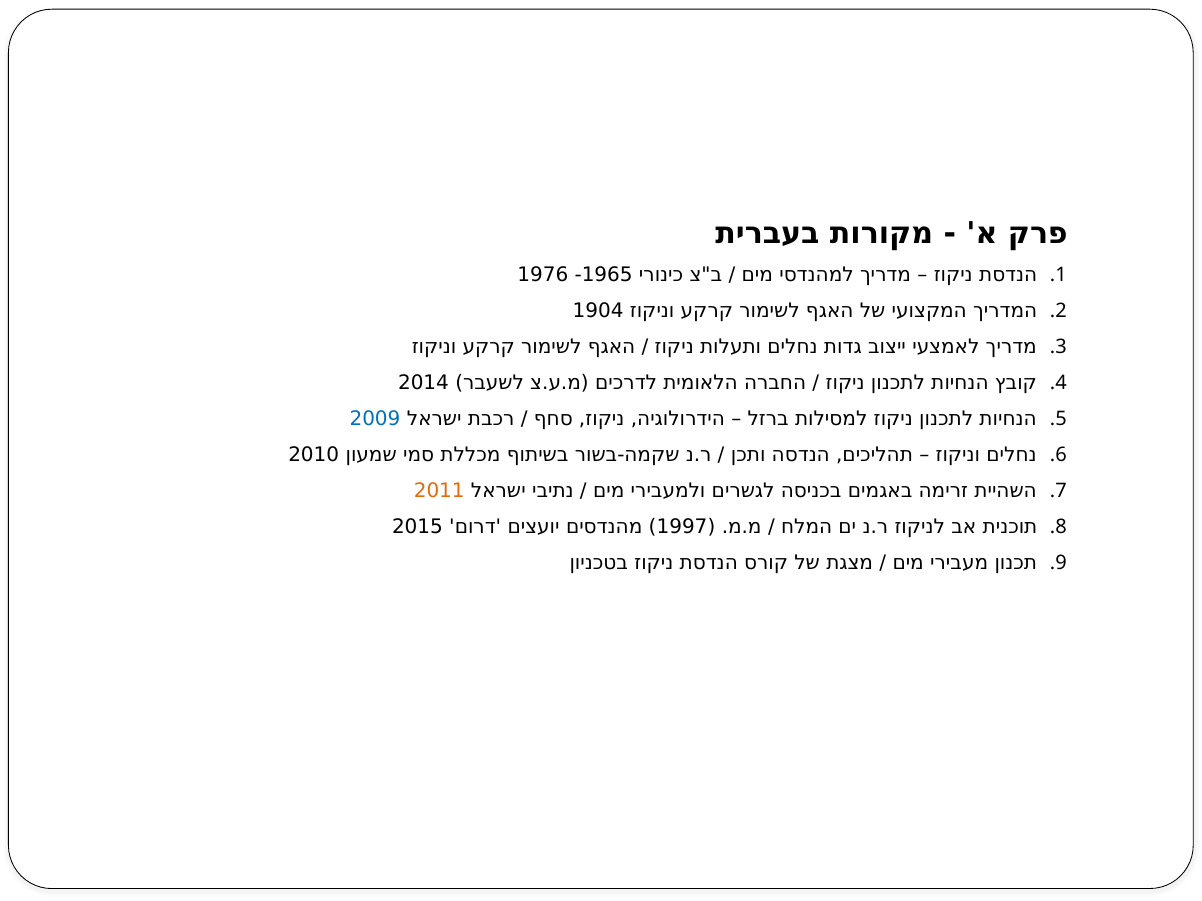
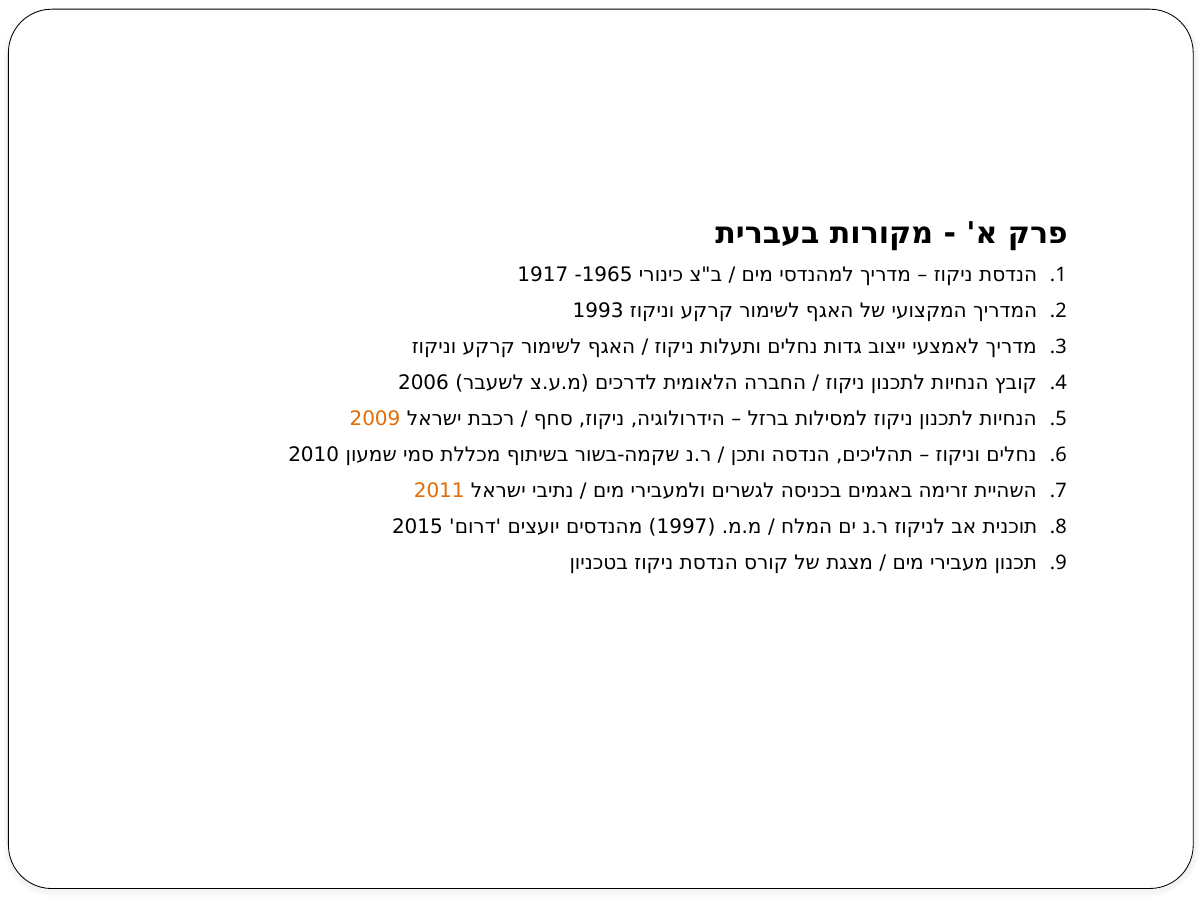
1976: 1976 -> 1917
1904: 1904 -> 1993
2014: 2014 -> 2006
2009 colour: blue -> orange
